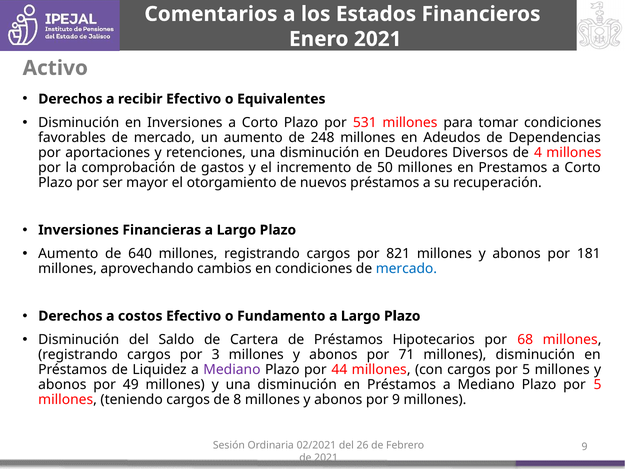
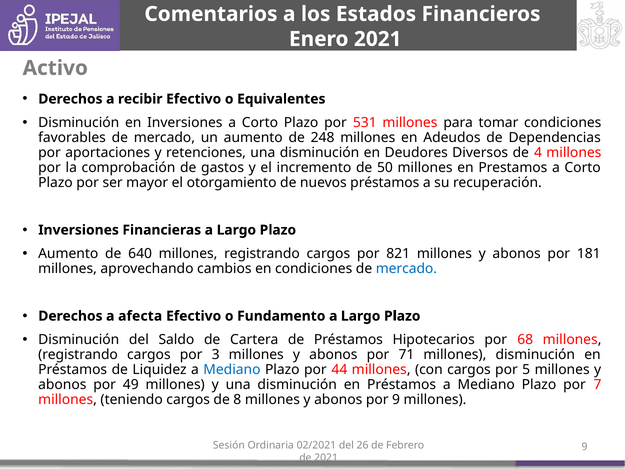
costos: costos -> afecta
Mediano at (232, 370) colour: purple -> blue
Plazo por 5: 5 -> 7
